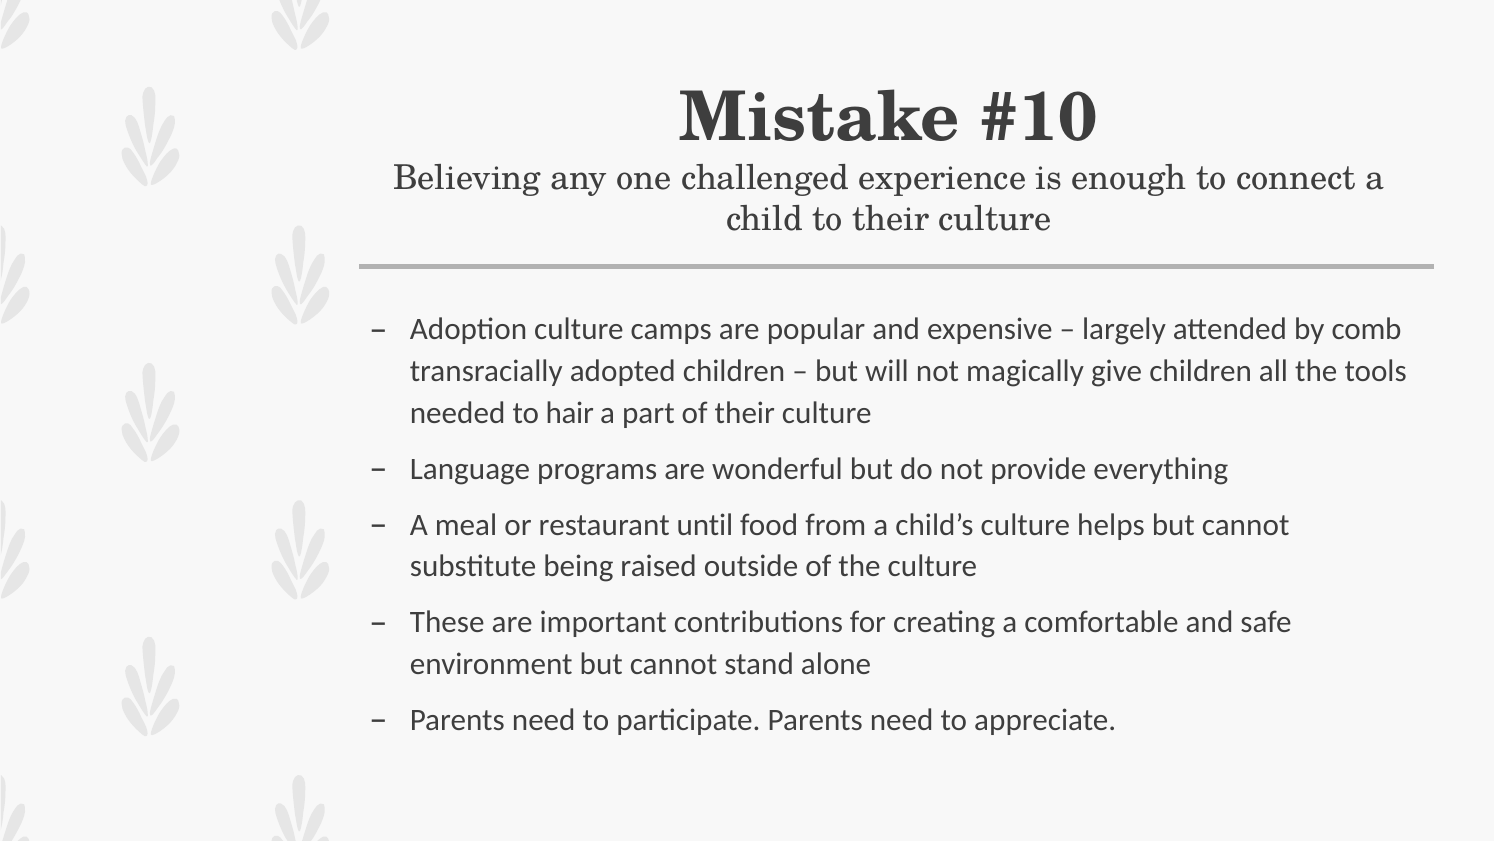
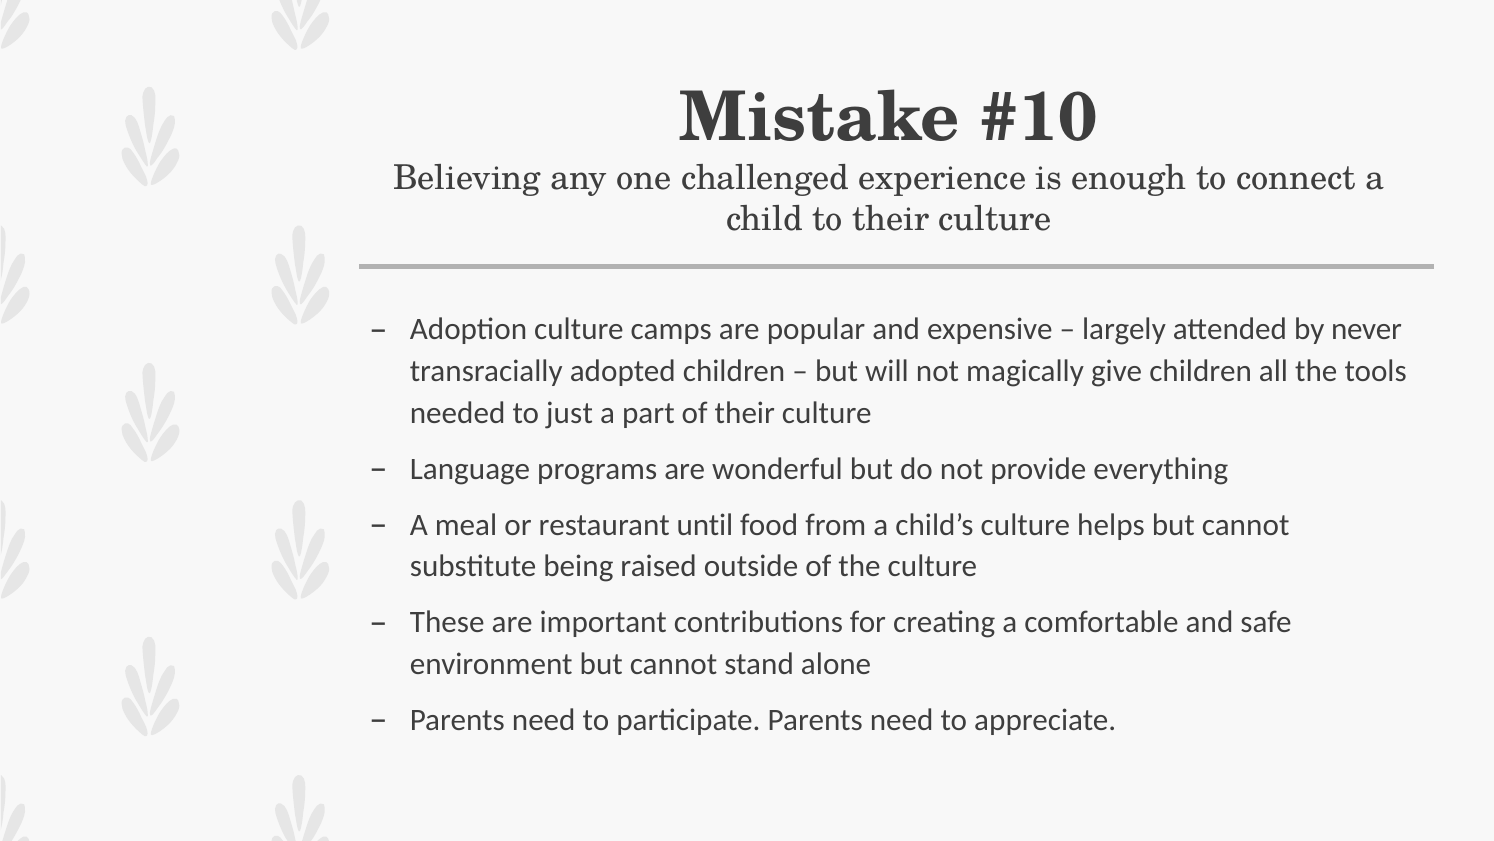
comb: comb -> never
hair: hair -> just
